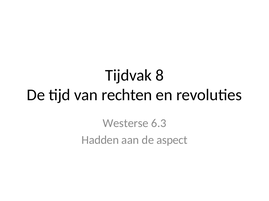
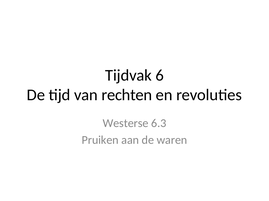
8: 8 -> 6
Hadden: Hadden -> Pruiken
aspect: aspect -> waren
